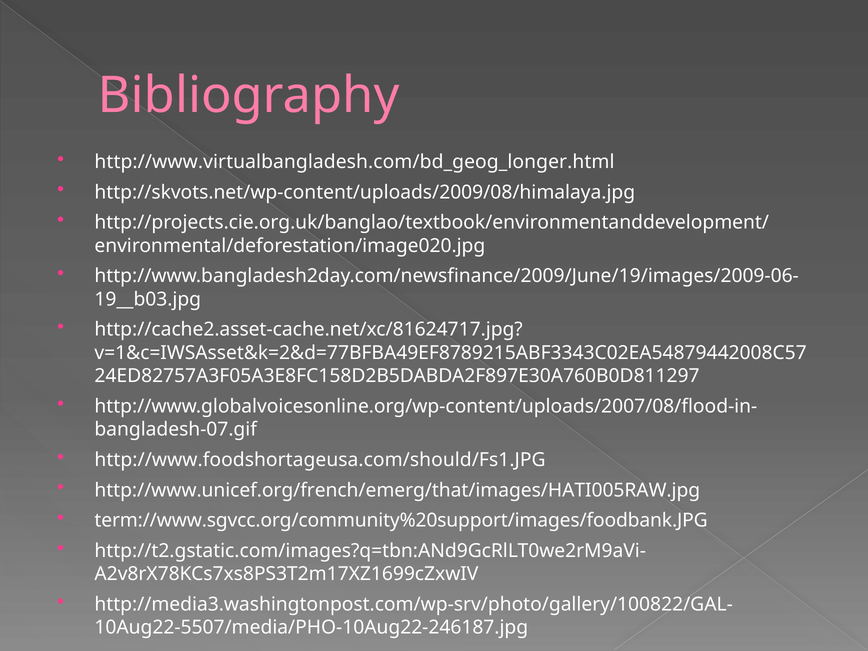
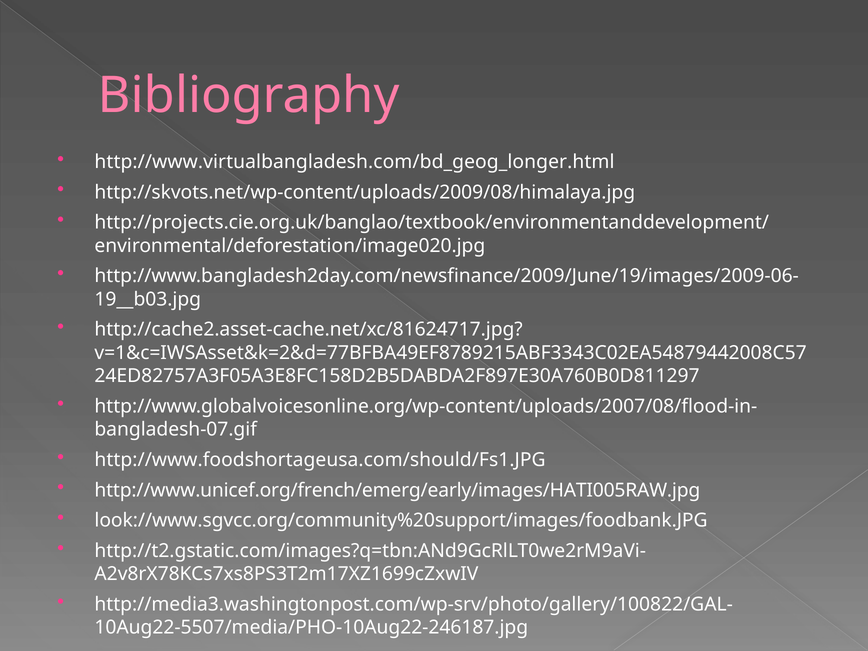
http://www.unicef.org/french/emerg/that/images/HATI005RAW.jpg: http://www.unicef.org/french/emerg/that/images/HATI005RAW.jpg -> http://www.unicef.org/french/emerg/early/images/HATI005RAW.jpg
term://www.sgvcc.org/community%20support/images/foodbank.JPG: term://www.sgvcc.org/community%20support/images/foodbank.JPG -> look://www.sgvcc.org/community%20support/images/foodbank.JPG
